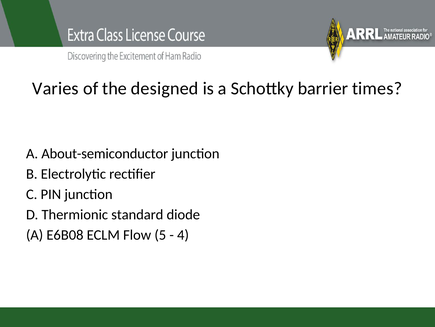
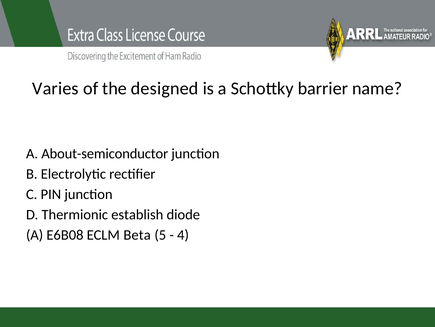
times: times -> name
standard: standard -> establish
Flow: Flow -> Beta
